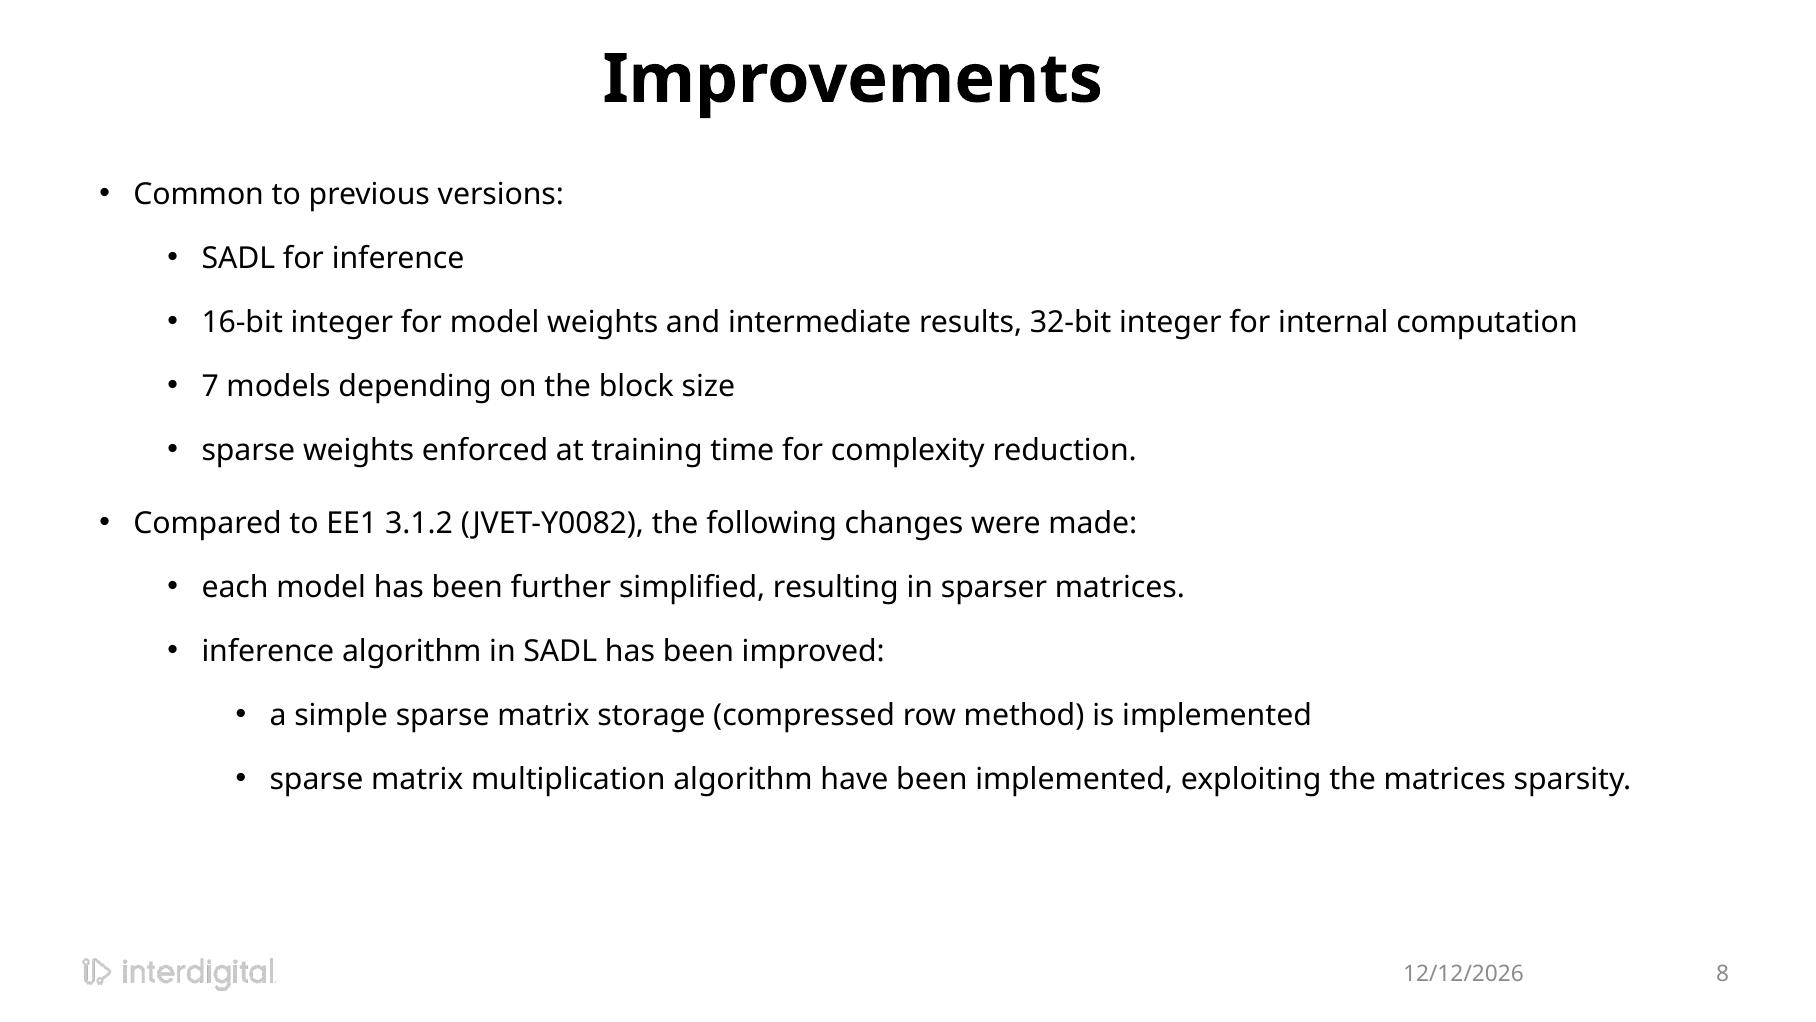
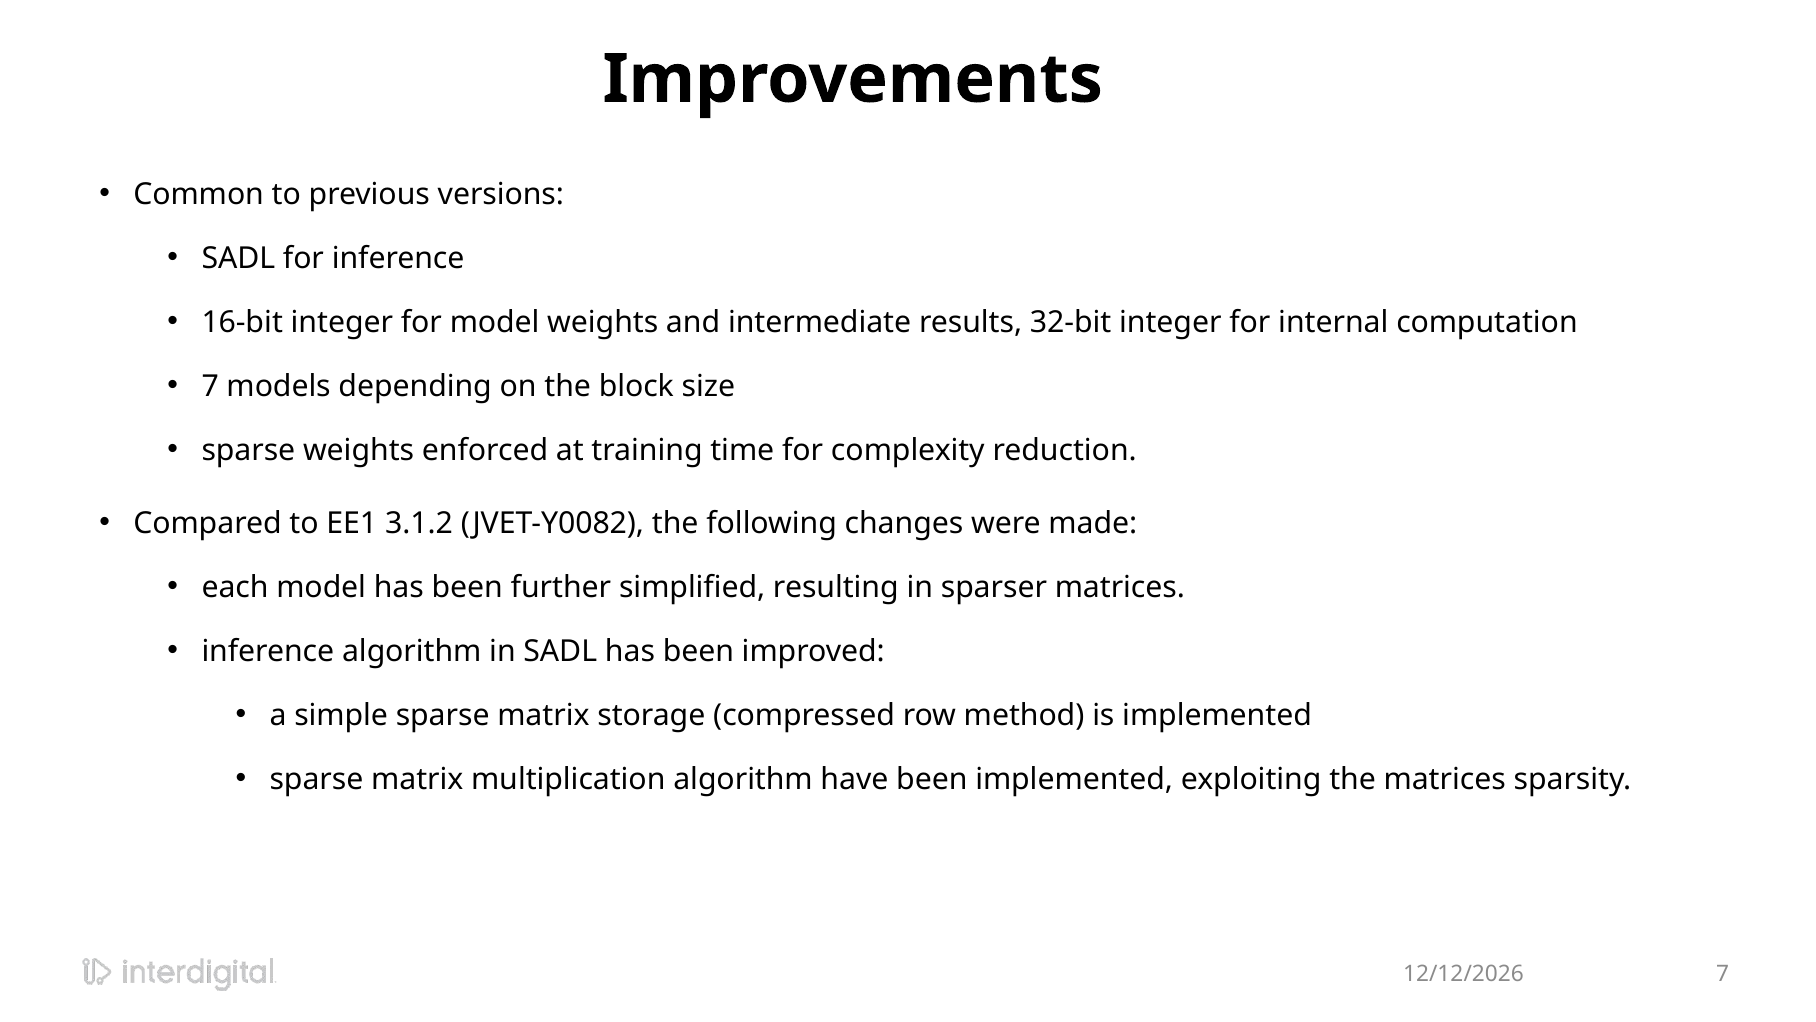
8 at (1723, 974): 8 -> 7
